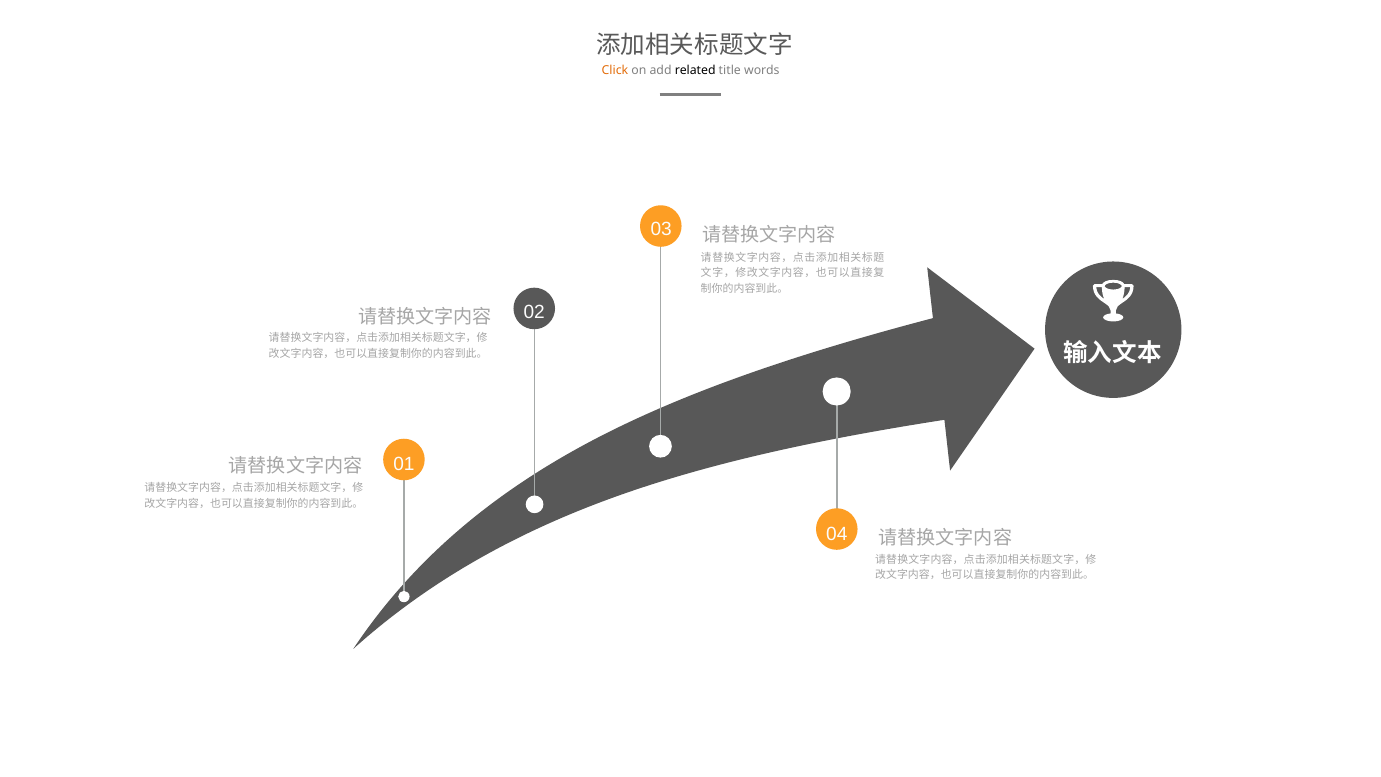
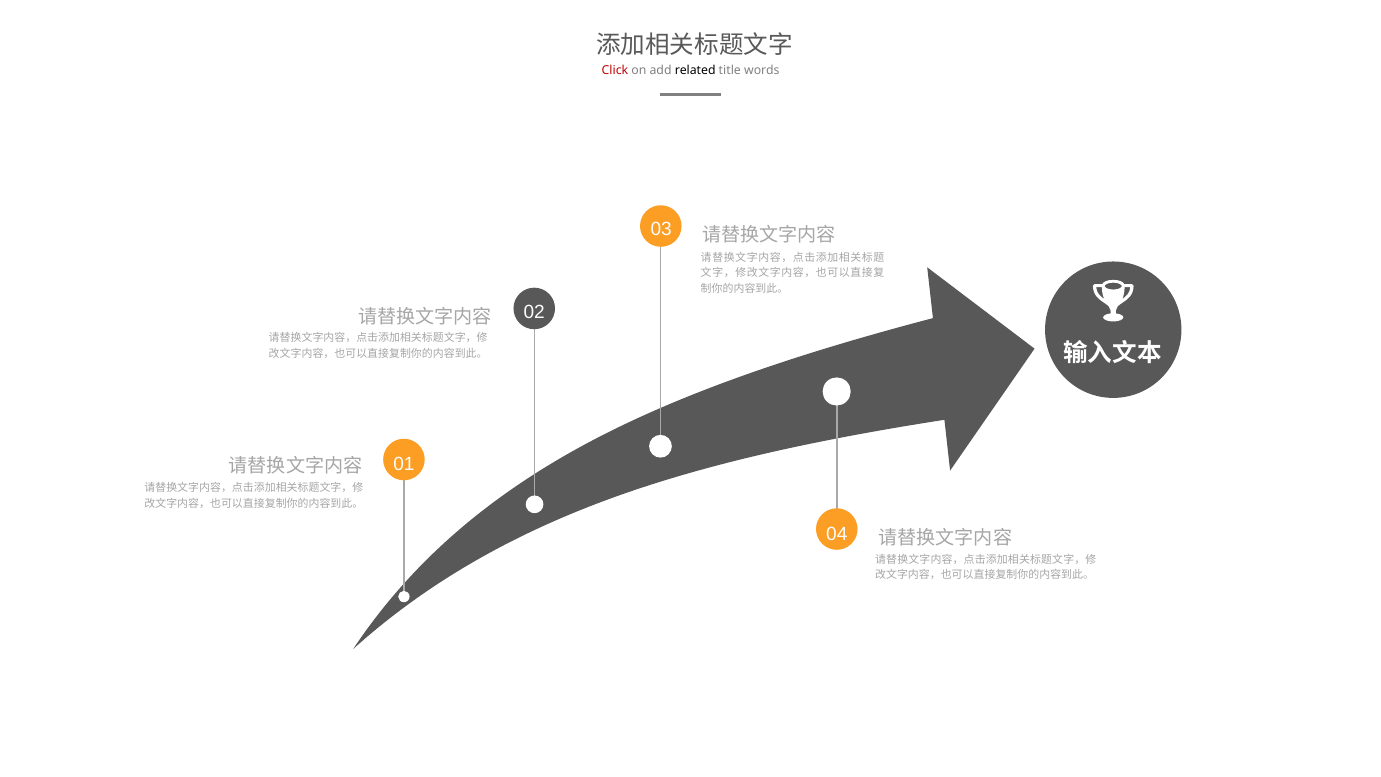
Click colour: orange -> red
